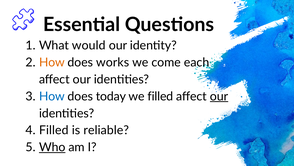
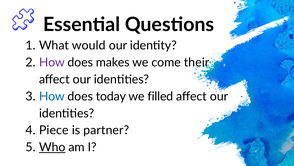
How at (52, 62) colour: orange -> purple
works: works -> makes
each: each -> their
our at (219, 96) underline: present -> none
Filled at (54, 130): Filled -> Piece
reliable: reliable -> partner
